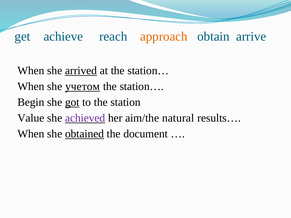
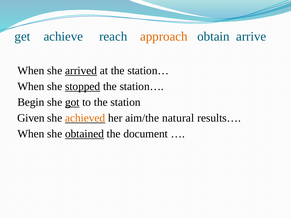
учетом: учетом -> stopped
Value: Value -> Given
achieved colour: purple -> orange
